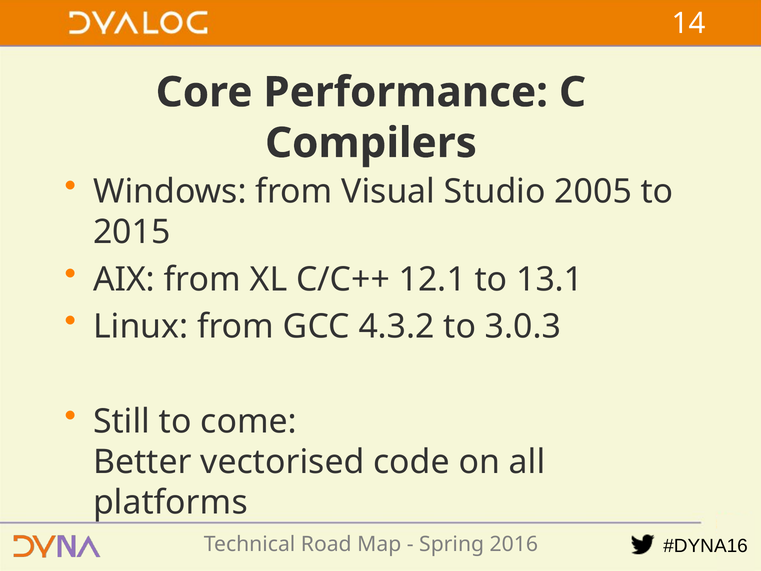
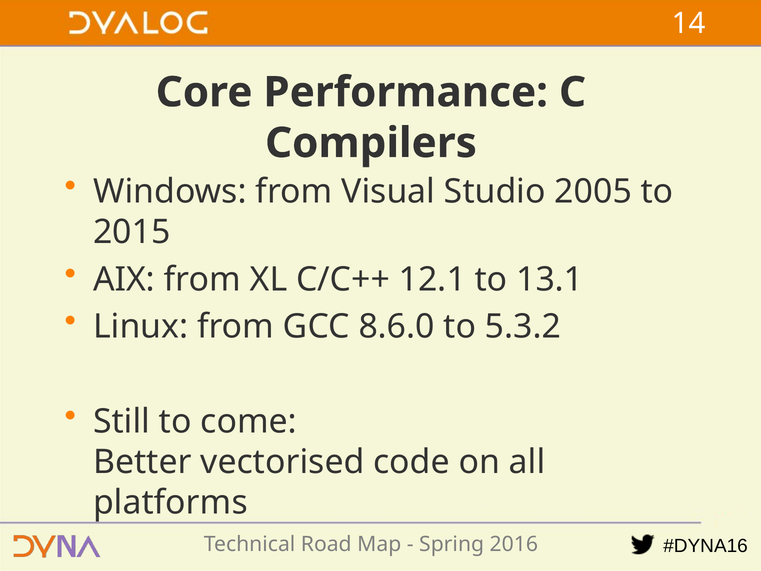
4.3.2: 4.3.2 -> 8.6.0
3.0.3: 3.0.3 -> 5.3.2
